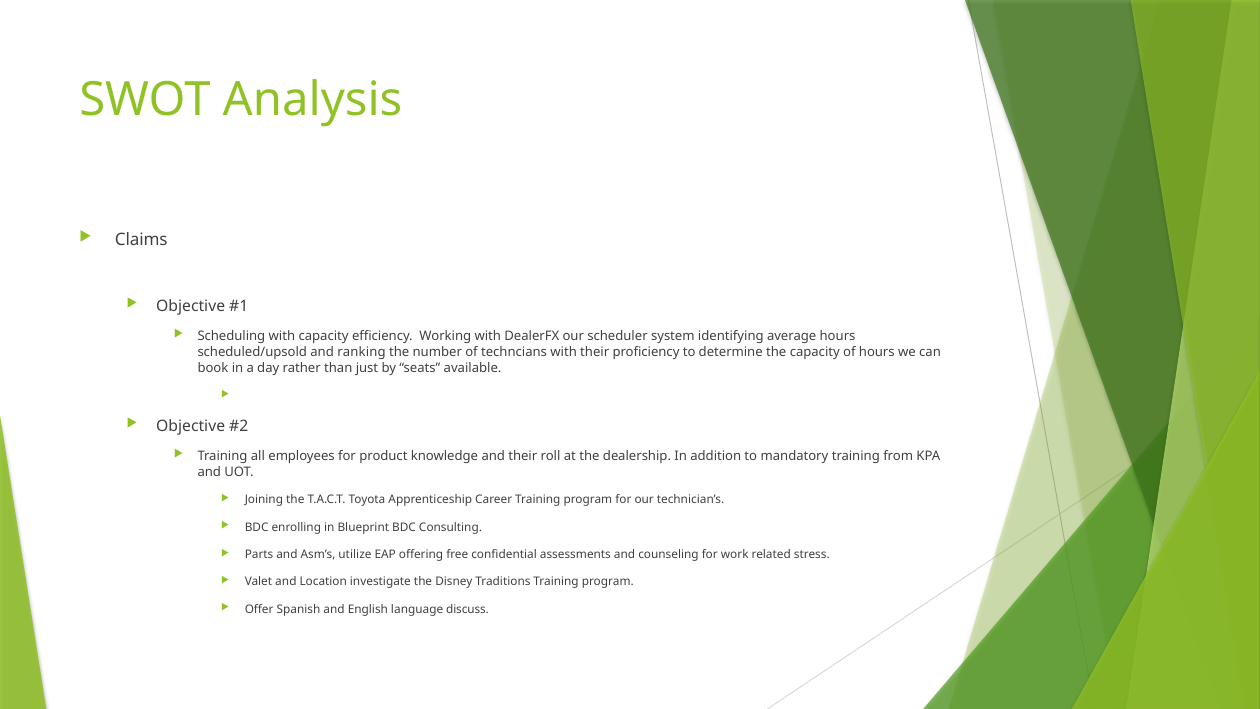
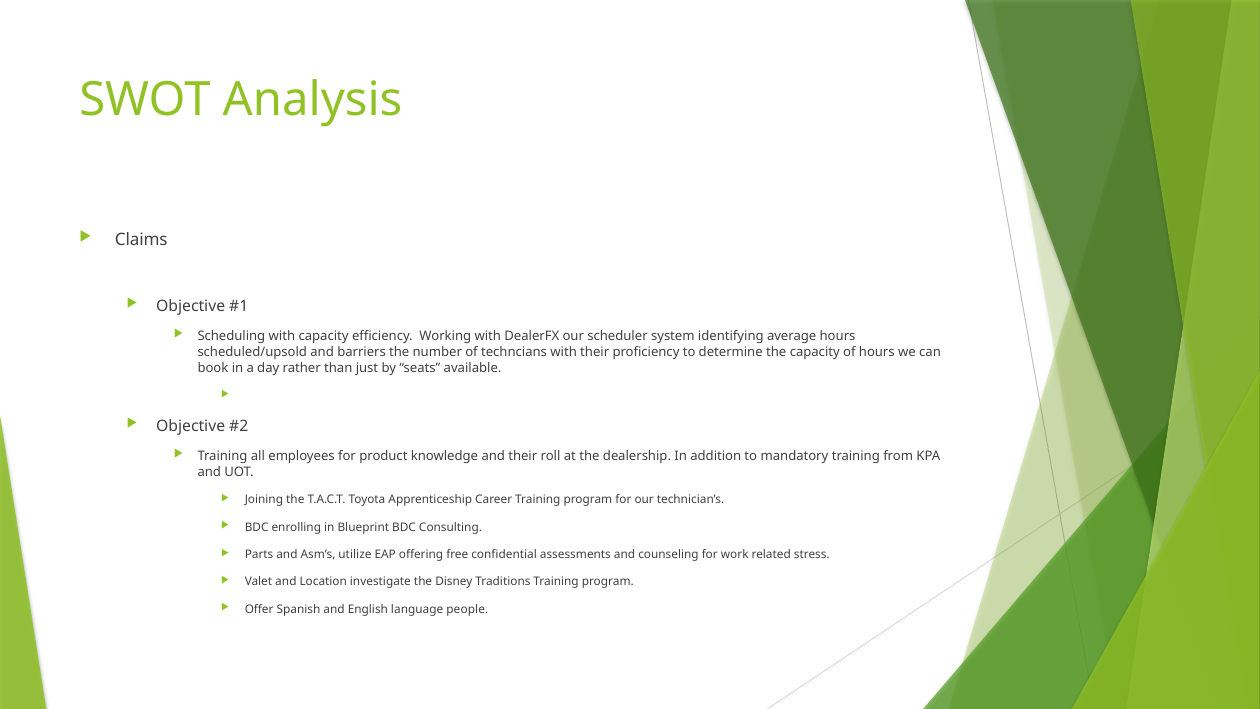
ranking: ranking -> barriers
discuss: discuss -> people
